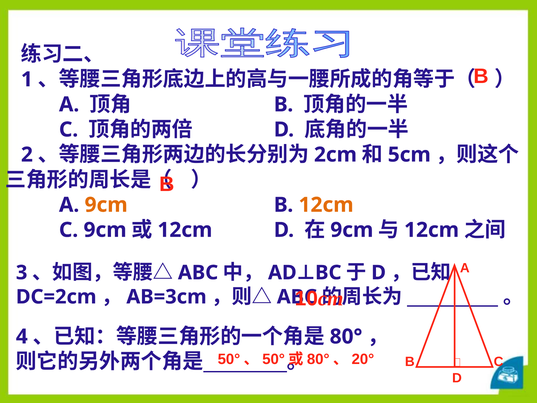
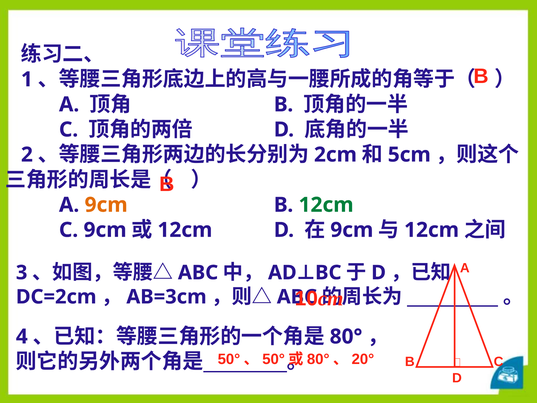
12cm at (326, 205) colour: orange -> green
